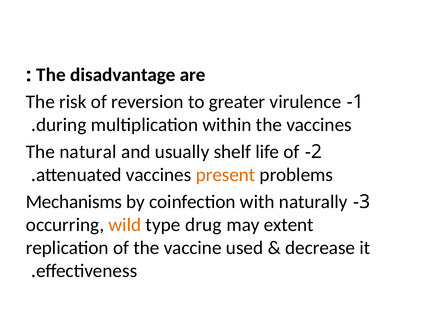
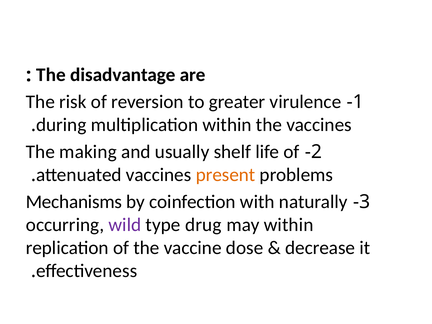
natural: natural -> making
wild colour: orange -> purple
may extent: extent -> within
used: used -> dose
